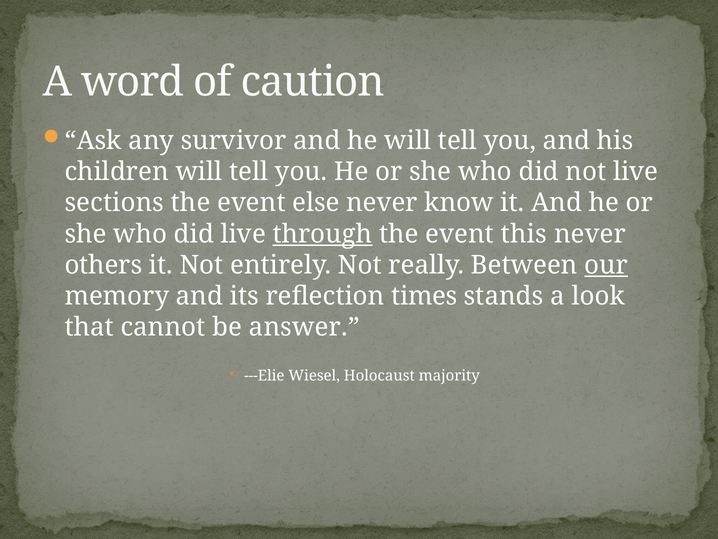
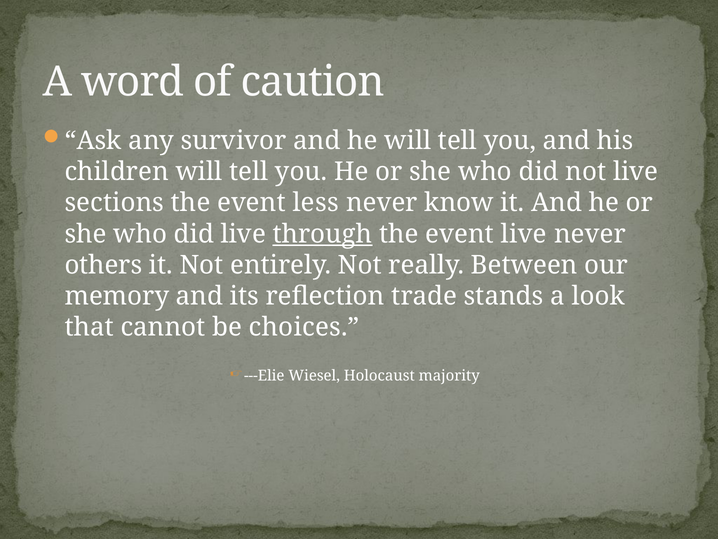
else: else -> less
event this: this -> live
our underline: present -> none
times: times -> trade
answer: answer -> choices
